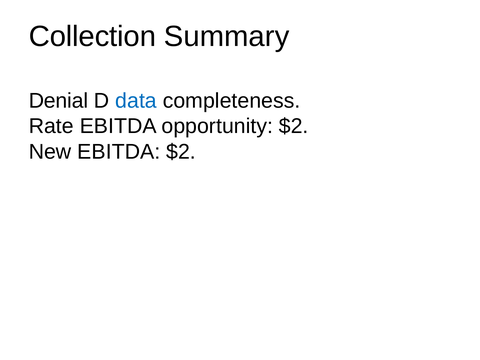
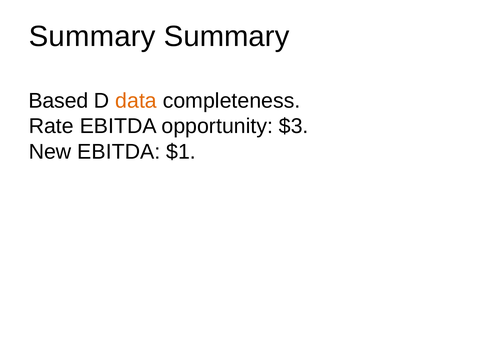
Collection at (92, 36): Collection -> Summary
Denial: Denial -> Based
data colour: blue -> orange
opportunity $2: $2 -> $3
EBITDA $2: $2 -> $1
